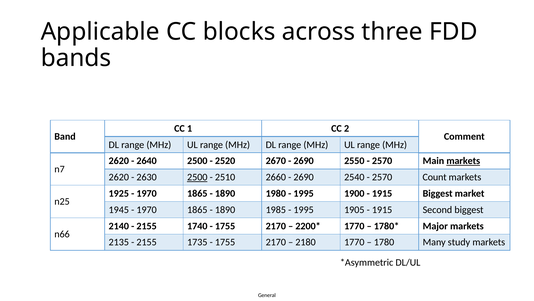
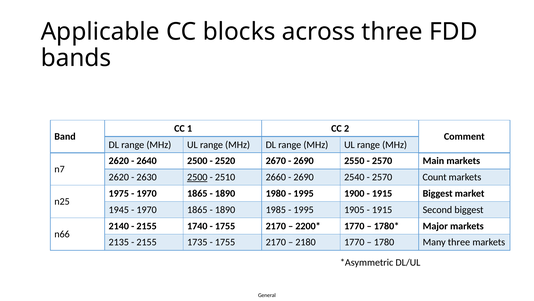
markets at (463, 161) underline: present -> none
1925: 1925 -> 1975
Many study: study -> three
